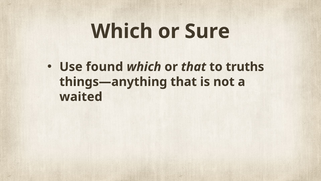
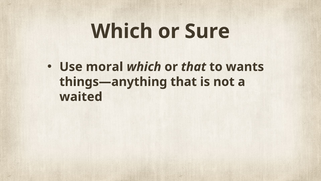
found: found -> moral
truths: truths -> wants
